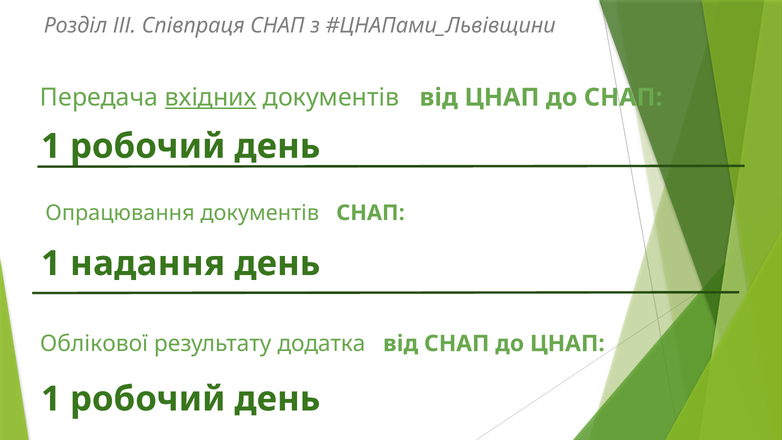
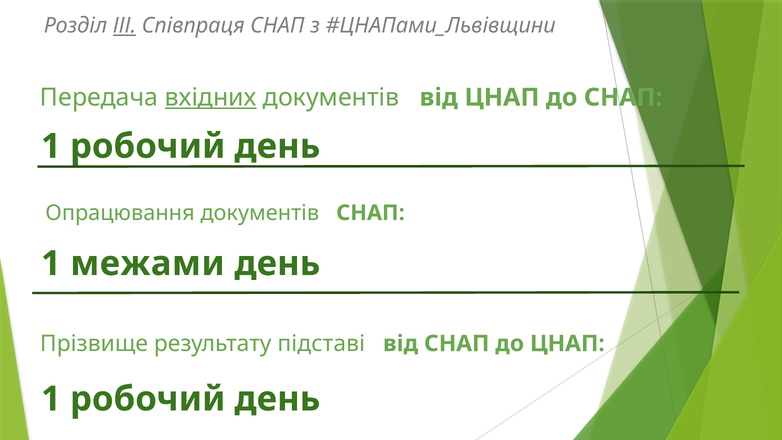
ІІІ underline: none -> present
надання: надання -> межами
Облікової: Облікової -> Прізвище
додатка: додатка -> підставі
